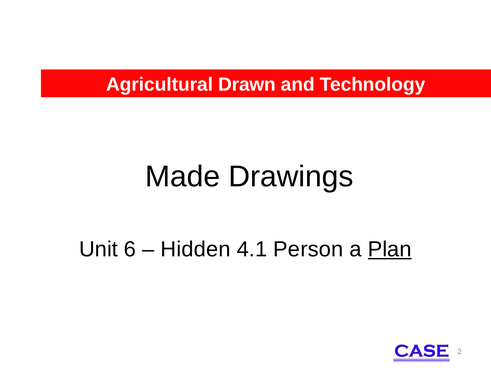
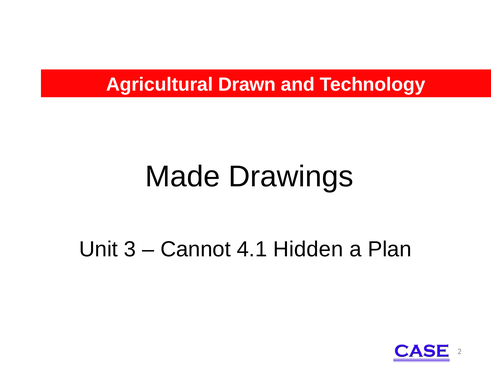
6: 6 -> 3
Hidden: Hidden -> Cannot
Person: Person -> Hidden
Plan underline: present -> none
